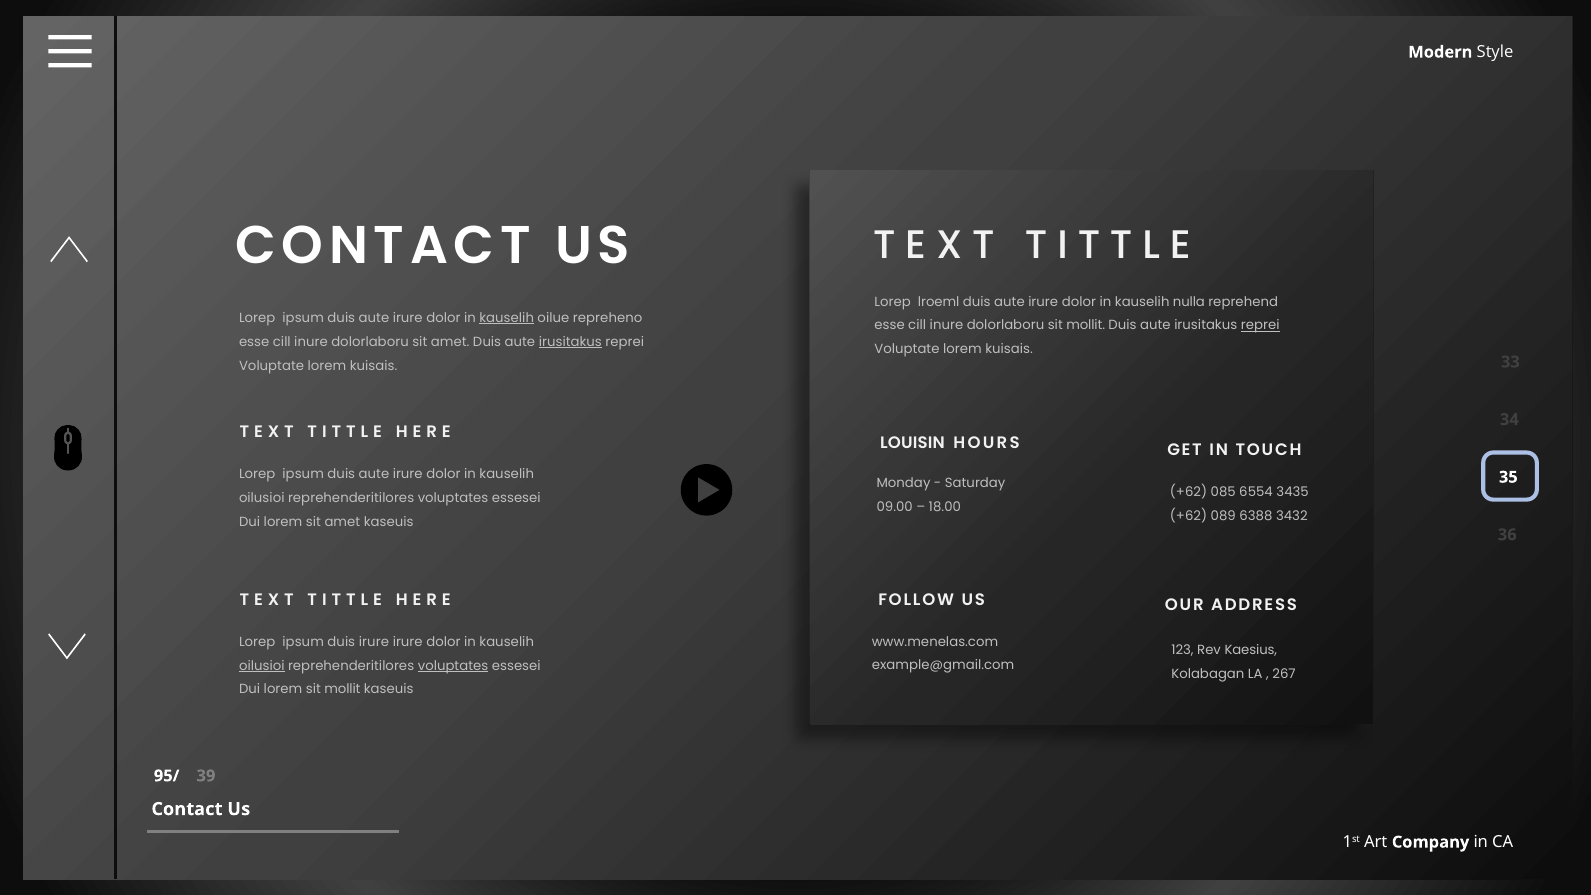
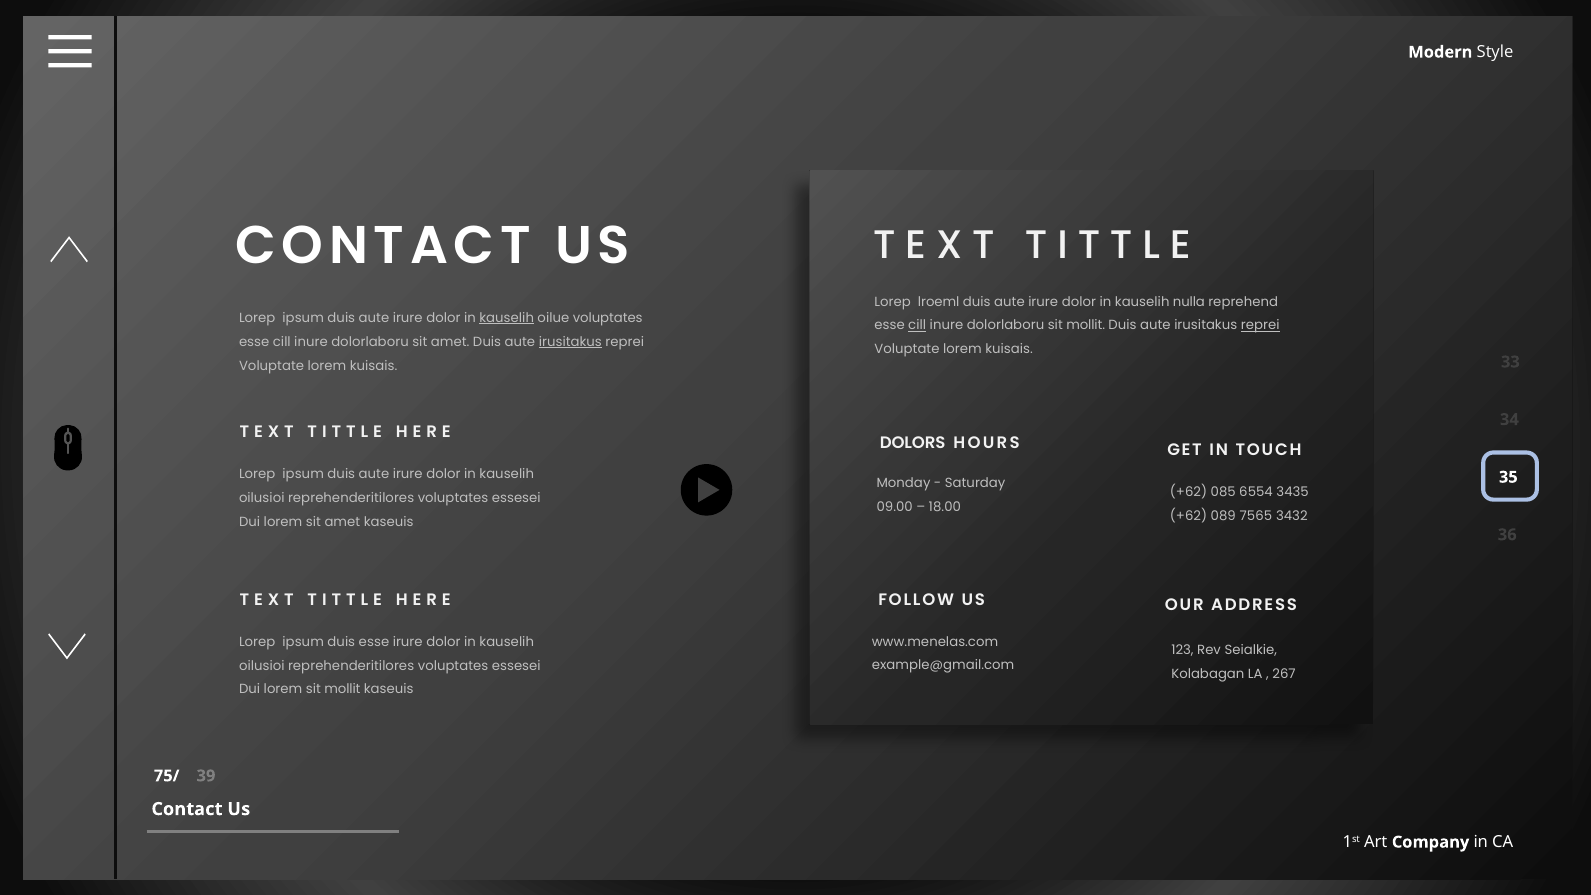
oilue repreheno: repreheno -> voluptates
cill at (917, 326) underline: none -> present
LOUISIN: LOUISIN -> DOLORS
6388: 6388 -> 7565
duis irure: irure -> esse
Kaesius: Kaesius -> Seialkie
oilusioi at (262, 666) underline: present -> none
voluptates at (453, 666) underline: present -> none
95/: 95/ -> 75/
